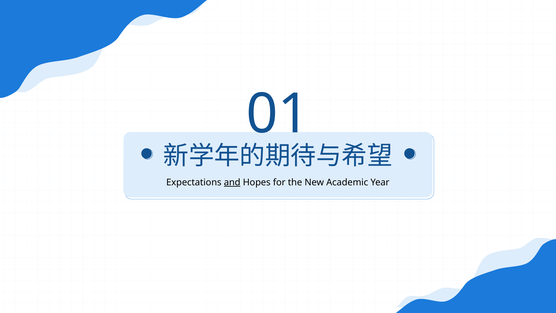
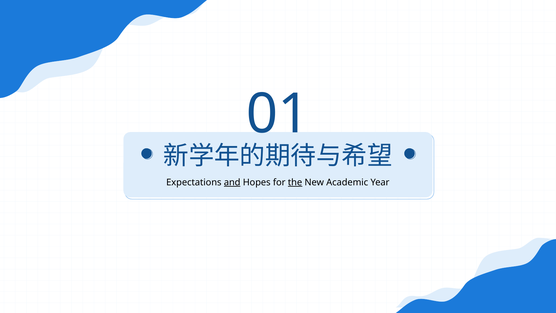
the underline: none -> present
